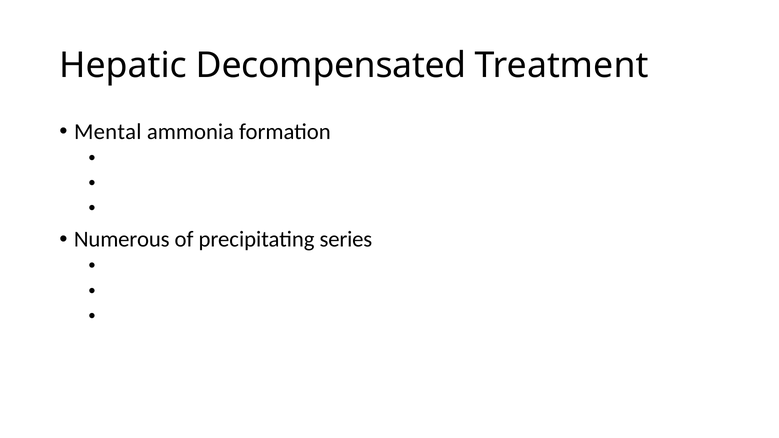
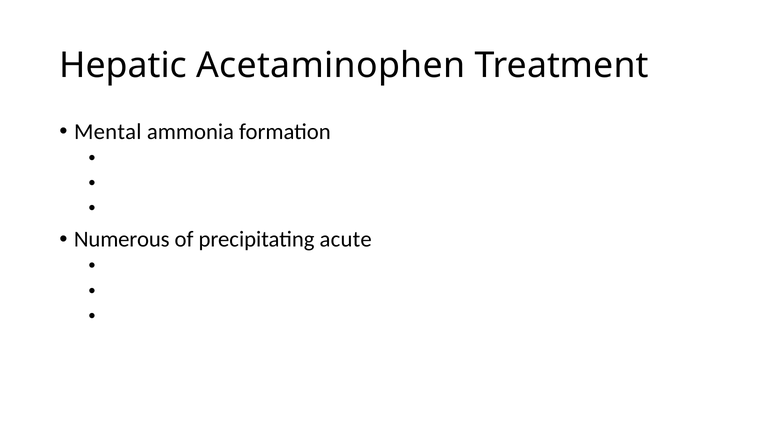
Decompensated: Decompensated -> Acetaminophen
series: series -> acute
